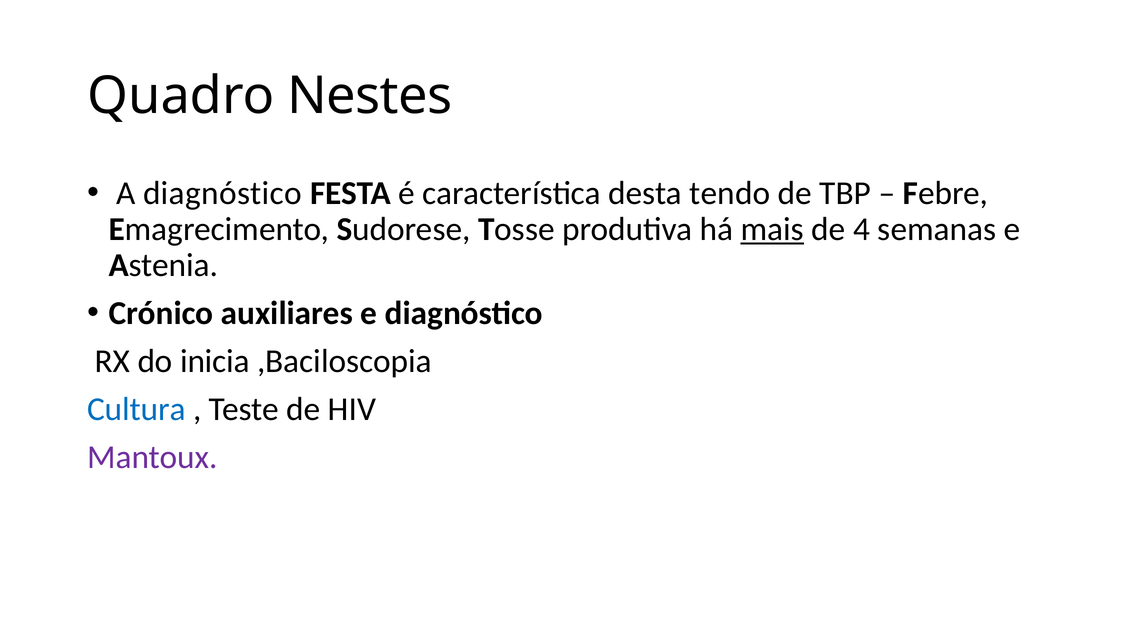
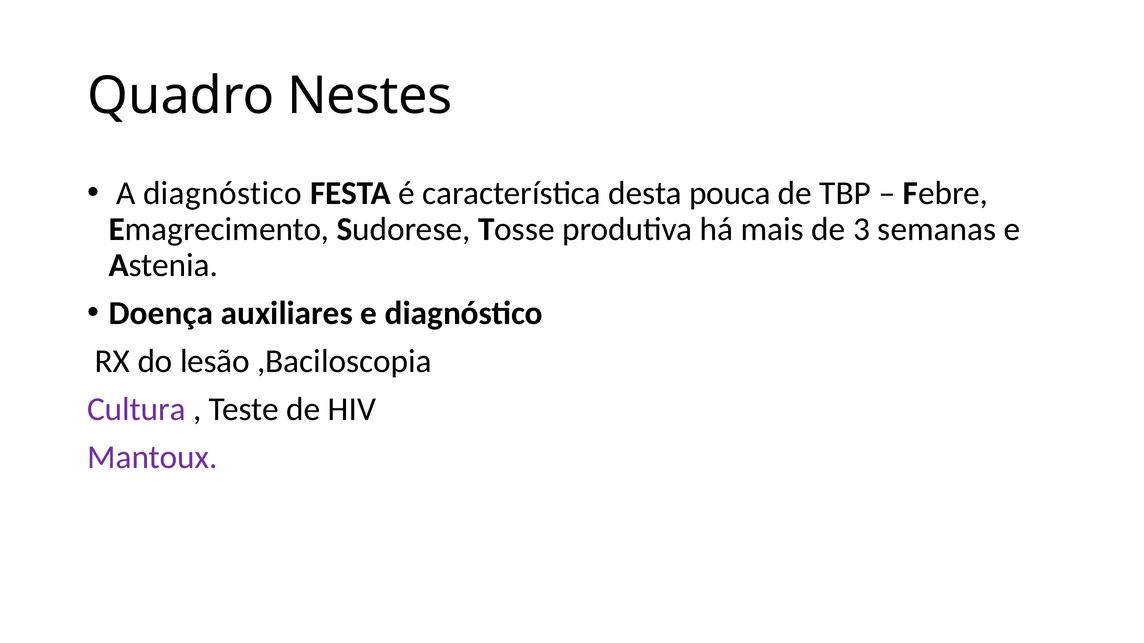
tendo: tendo -> pouca
mais underline: present -> none
4: 4 -> 3
Crónico: Crónico -> Doença
inicia: inicia -> lesão
Cultura colour: blue -> purple
